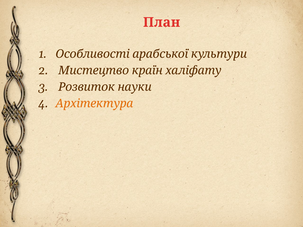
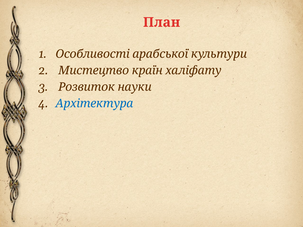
Архітектура colour: orange -> blue
